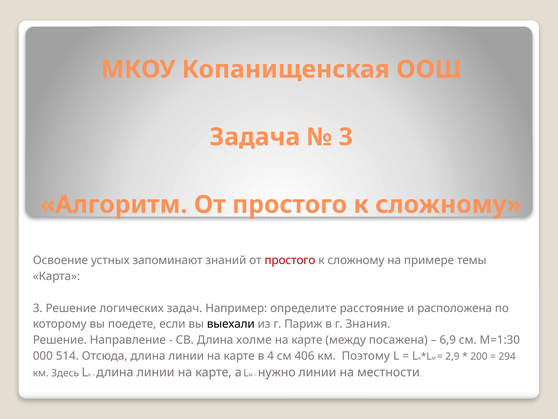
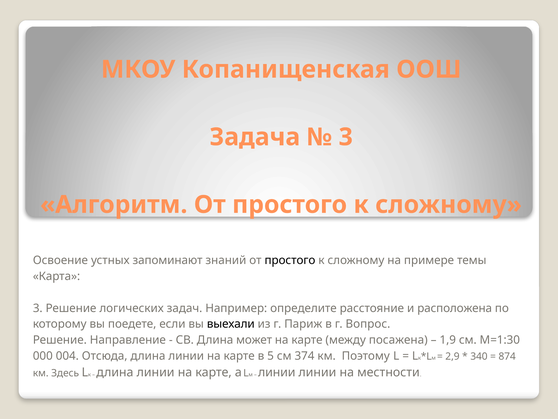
простого at (290, 260) colour: red -> black
Знания: Знания -> Вопрос
холме: холме -> может
6,9: 6,9 -> 1,9
514: 514 -> 004
4: 4 -> 5
406: 406 -> 374
200: 200 -> 340
294: 294 -> 874
нужно at (277, 372): нужно -> линии
